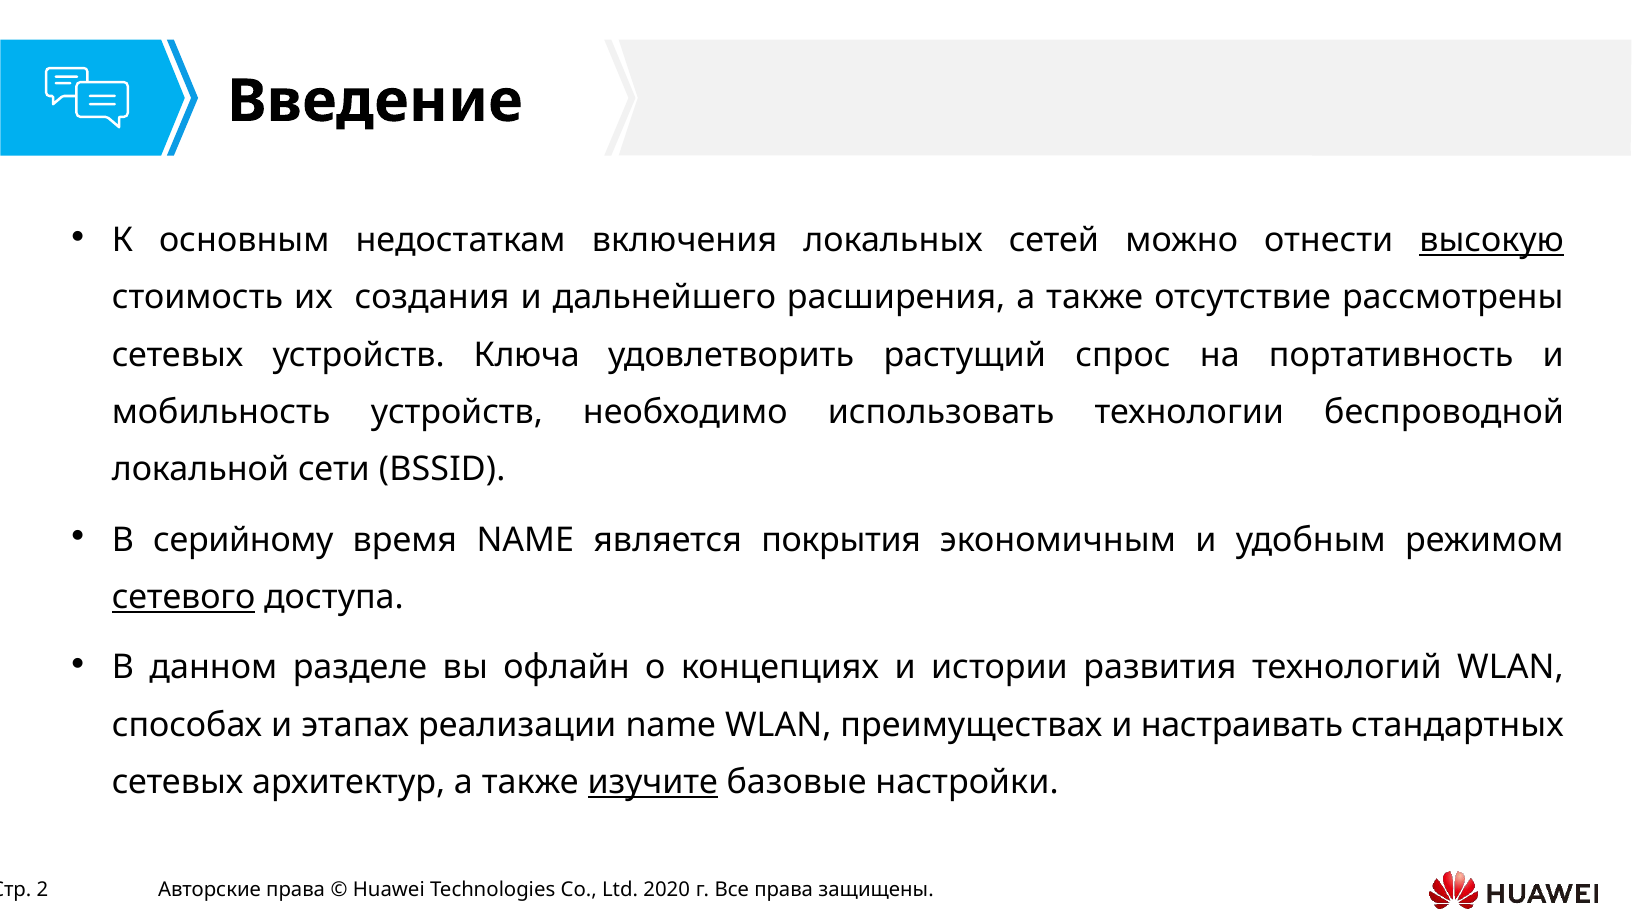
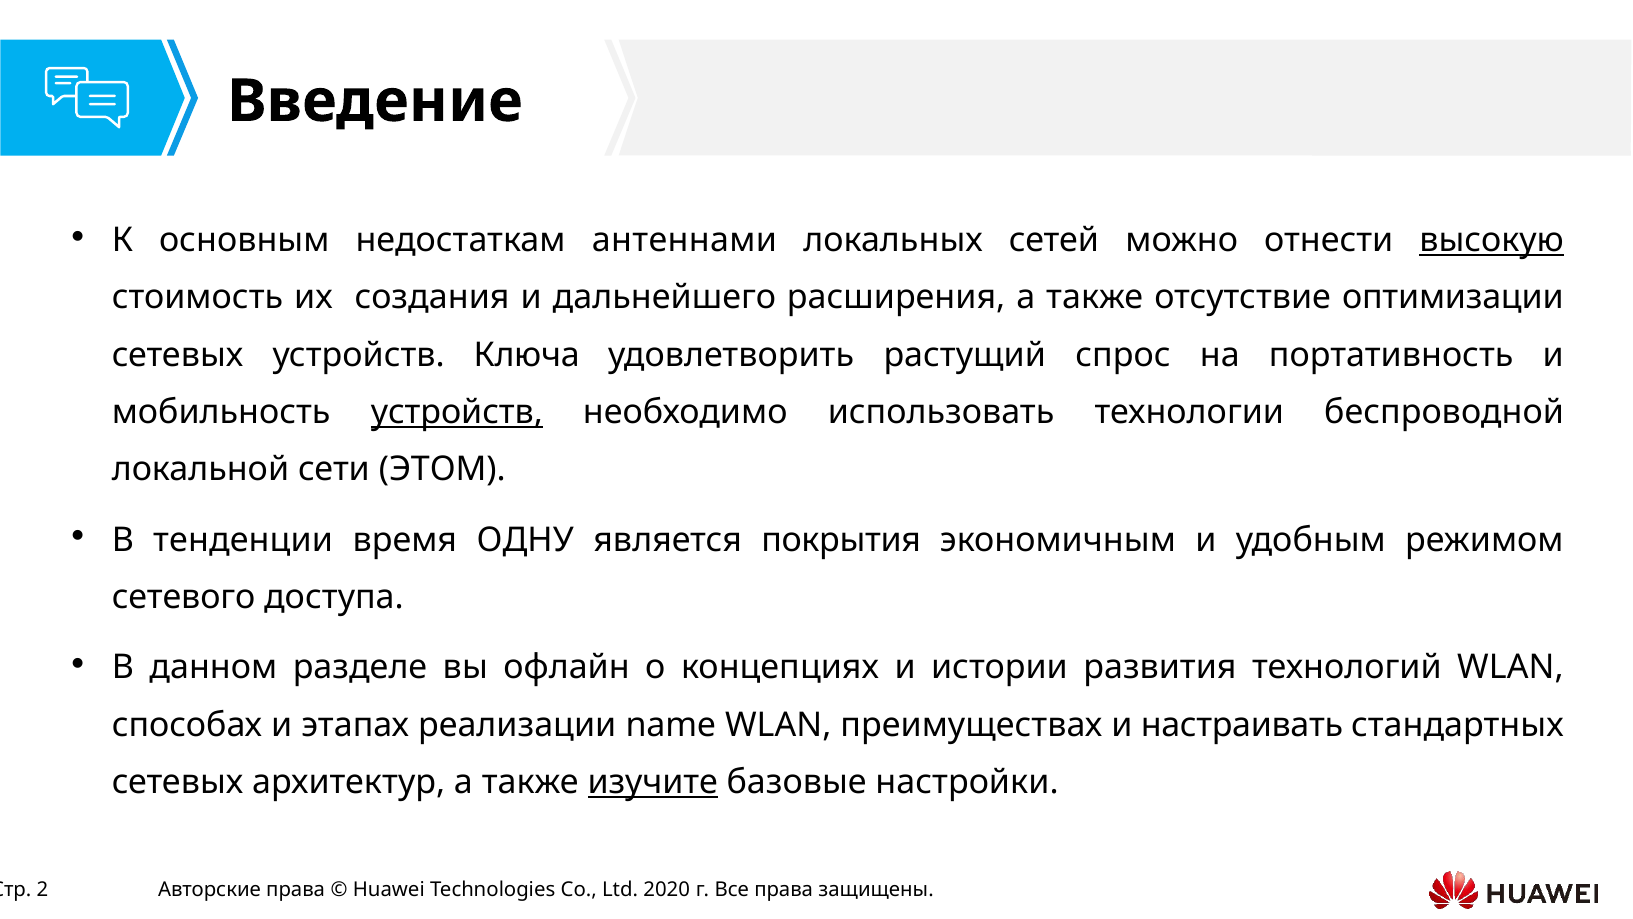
включения: включения -> антеннами
рассмотрены: рассмотрены -> оптимизации
устройств at (457, 412) underline: none -> present
BSSID: BSSID -> ЭТОМ
серийному: серийному -> тенденции
время NAME: NAME -> ОДНУ
сетевого underline: present -> none
